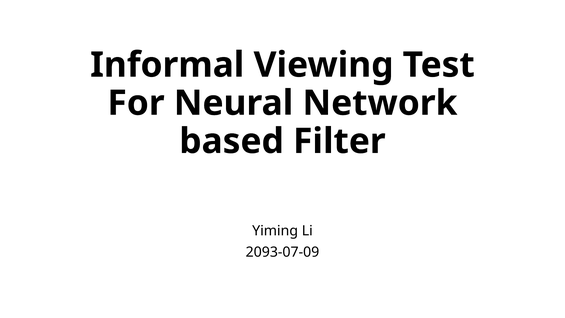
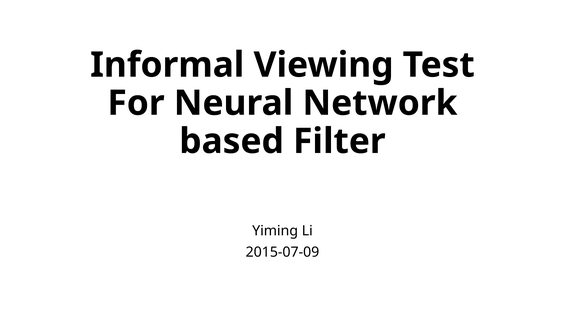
2093-07-09: 2093-07-09 -> 2015-07-09
